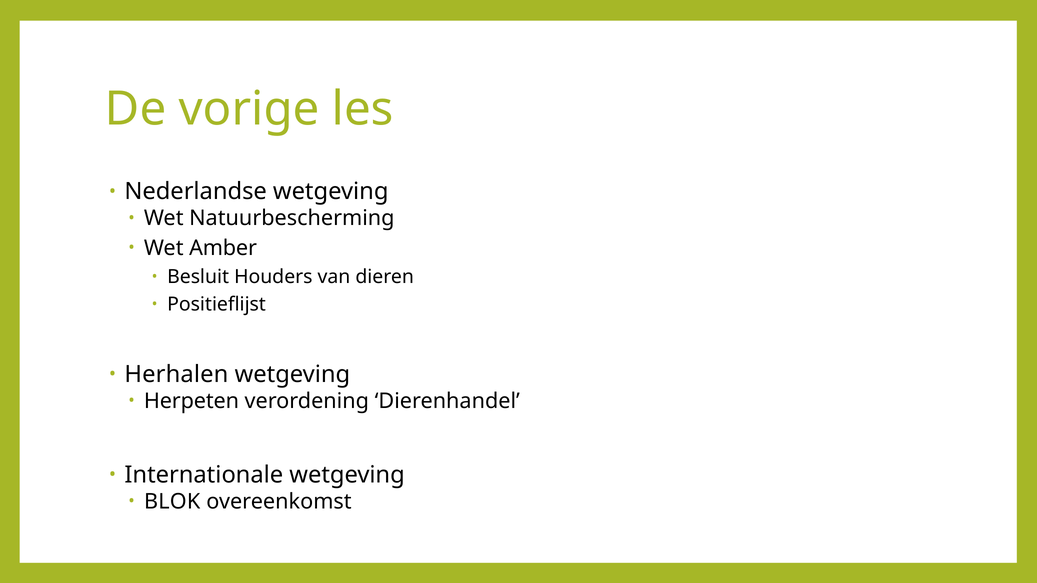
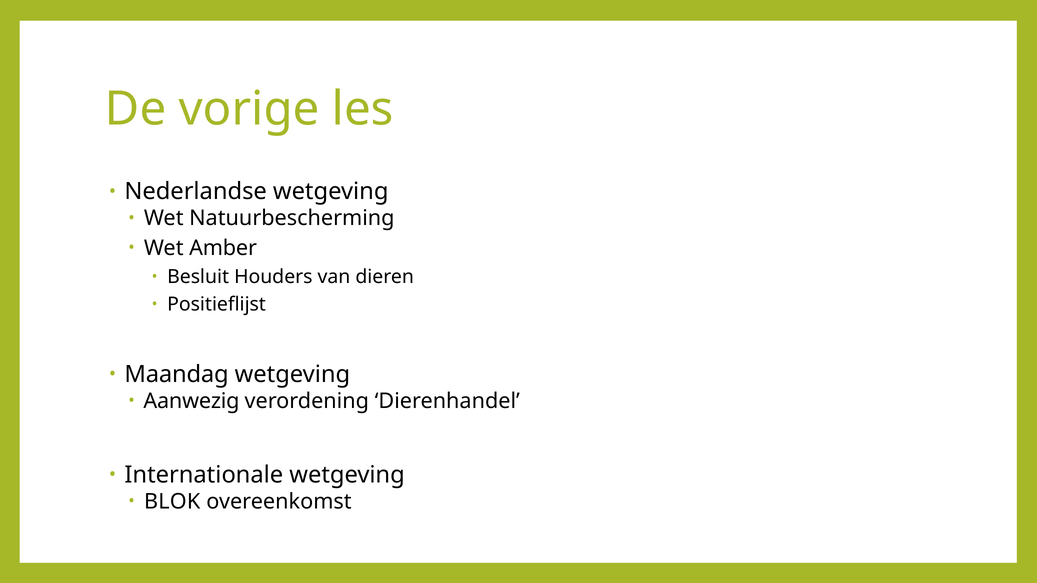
Herhalen: Herhalen -> Maandag
Herpeten: Herpeten -> Aanwezig
